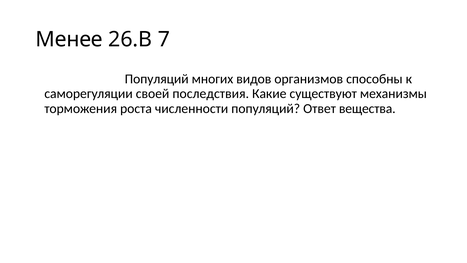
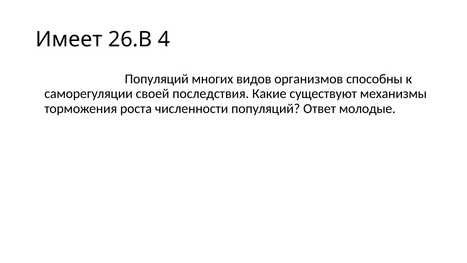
Менее: Менее -> Имеет
7: 7 -> 4
вещества: вещества -> молодые
